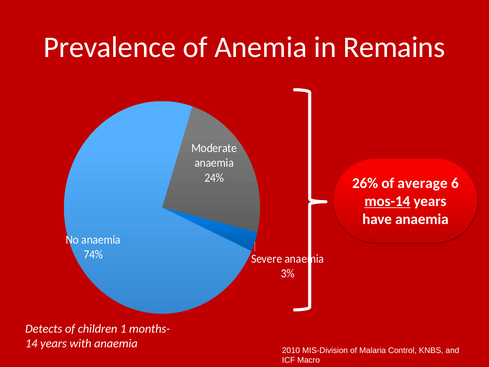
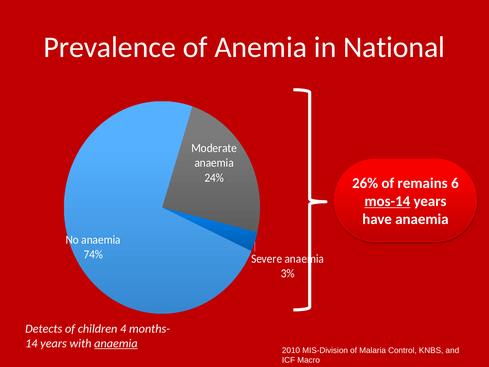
Remains: Remains -> National
average: average -> remains
1: 1 -> 4
anaemia at (116, 343) underline: none -> present
